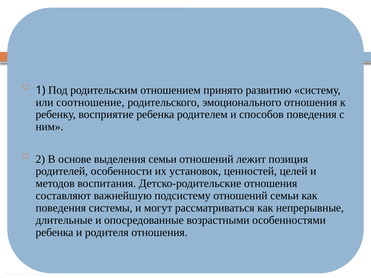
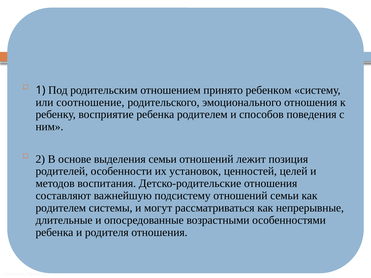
развитию: развитию -> ребенком
поведения at (61, 208): поведения -> родителем
